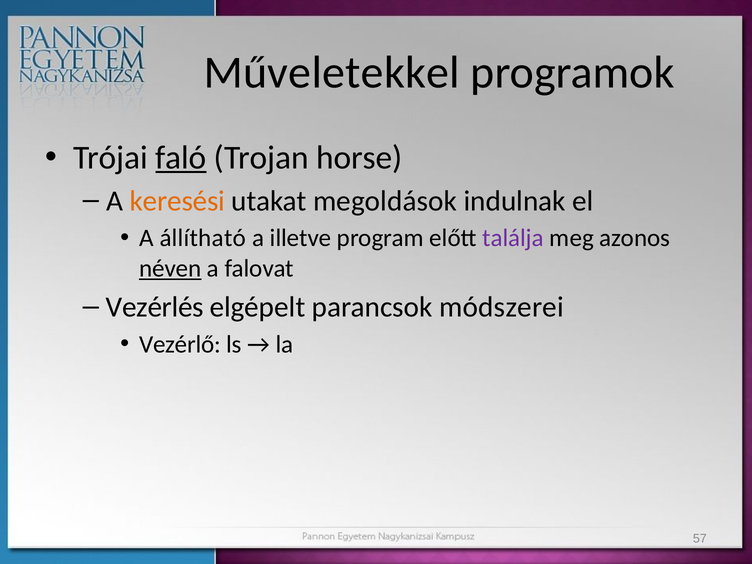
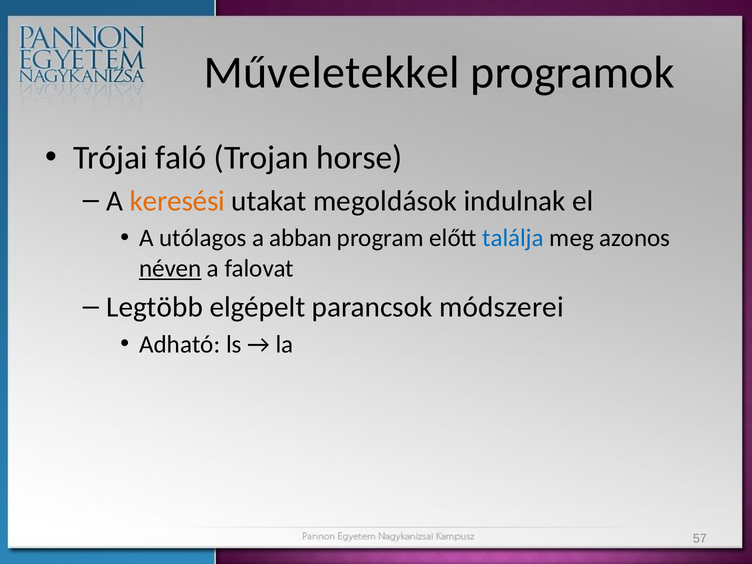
faló underline: present -> none
állítható: állítható -> utólagos
illetve: illetve -> abban
találja colour: purple -> blue
Vezérlés: Vezérlés -> Legtöbb
Vezérlő: Vezérlő -> Adható
